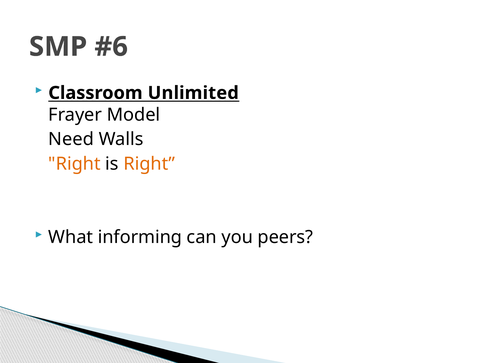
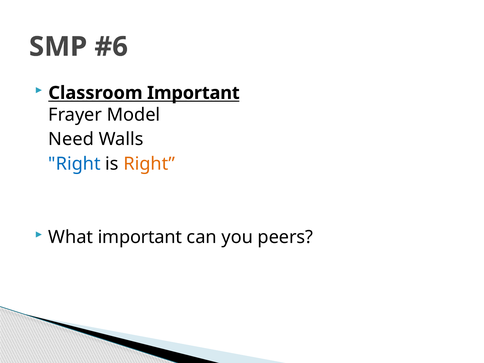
Classroom Unlimited: Unlimited -> Important
Right at (74, 164) colour: orange -> blue
What informing: informing -> important
